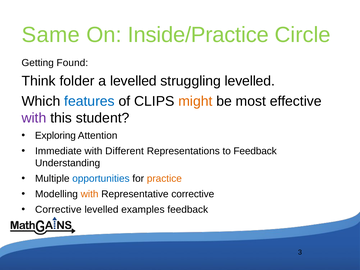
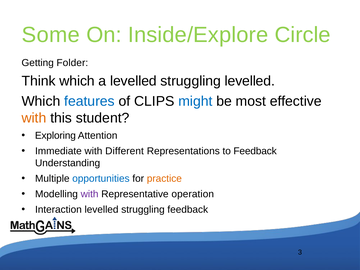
Same: Same -> Some
Inside/Practice: Inside/Practice -> Inside/Explore
Found: Found -> Folder
Think folder: folder -> which
might colour: orange -> blue
with at (34, 118) colour: purple -> orange
with at (90, 194) colour: orange -> purple
Representative corrective: corrective -> operation
Corrective at (58, 210): Corrective -> Interaction
examples at (143, 210): examples -> struggling
